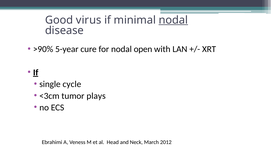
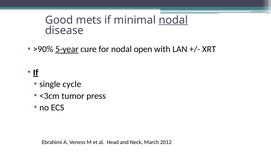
virus: virus -> mets
5-year underline: none -> present
plays: plays -> press
